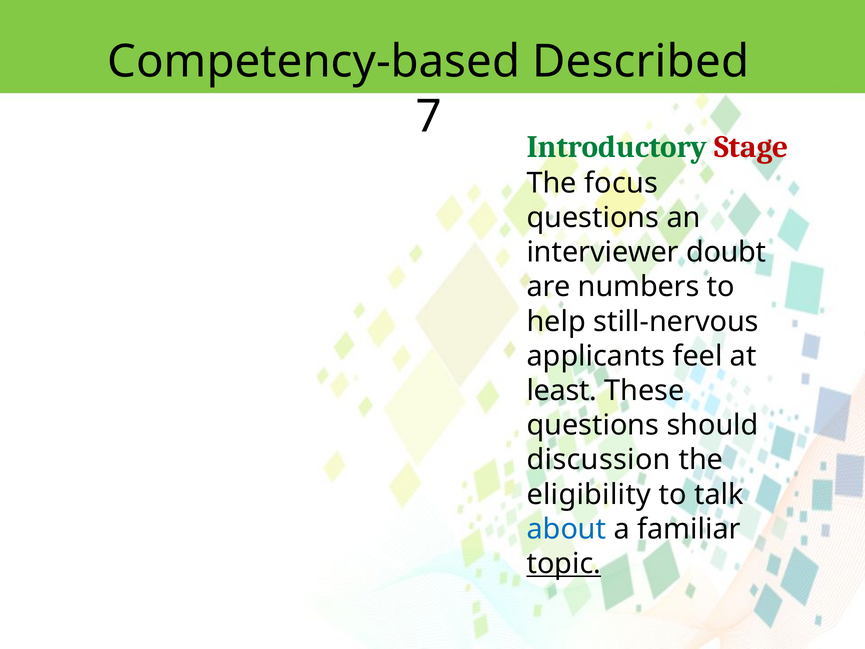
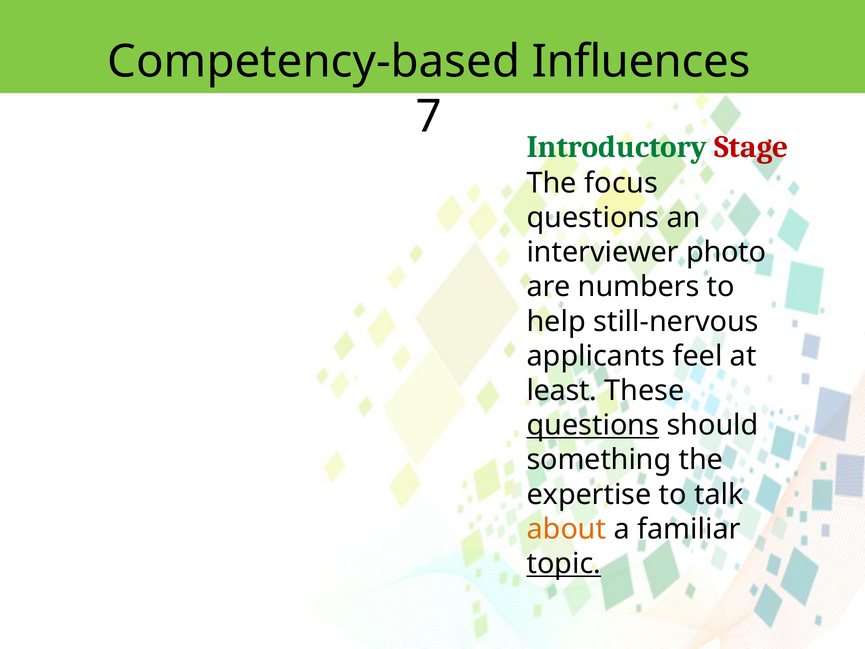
Described: Described -> Influences
doubt: doubt -> photo
questions at (593, 425) underline: none -> present
discussion: discussion -> something
eligibility: eligibility -> expertise
about colour: blue -> orange
